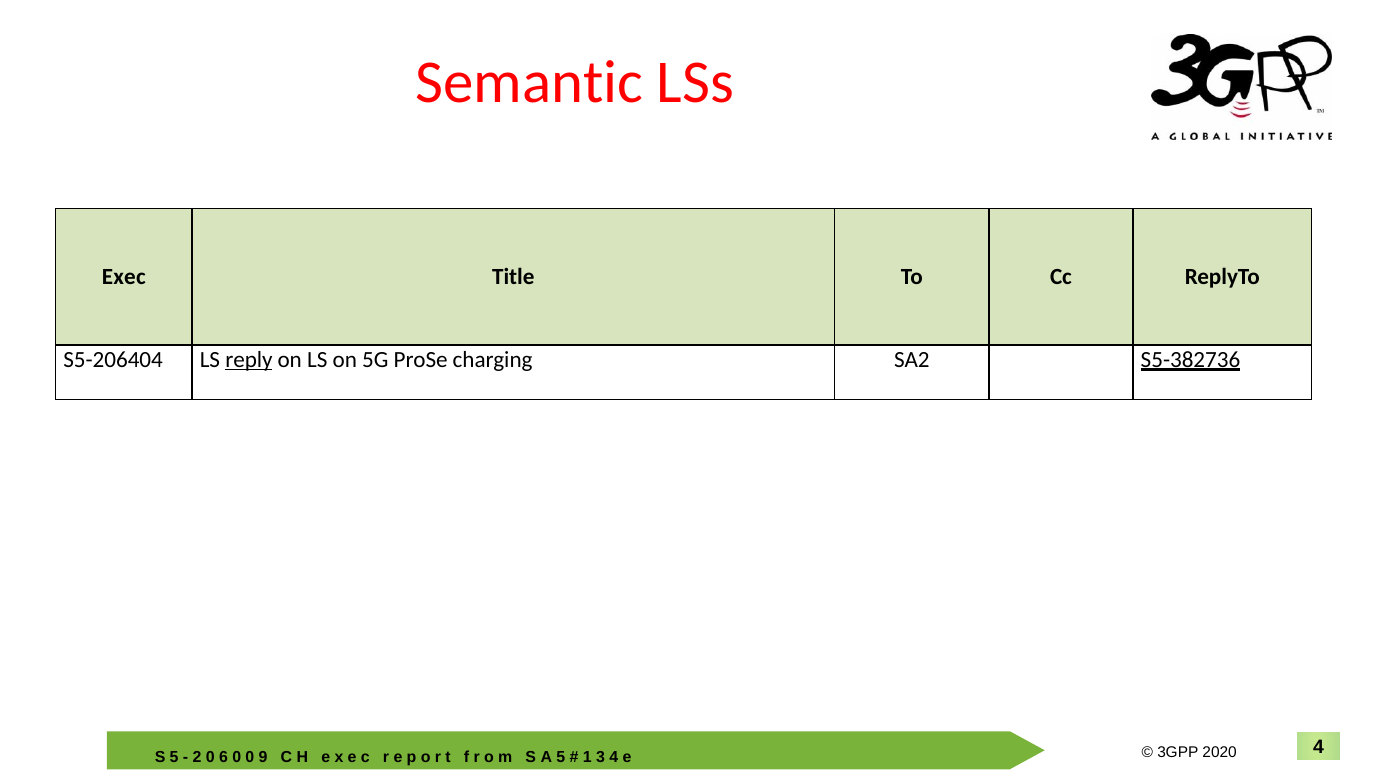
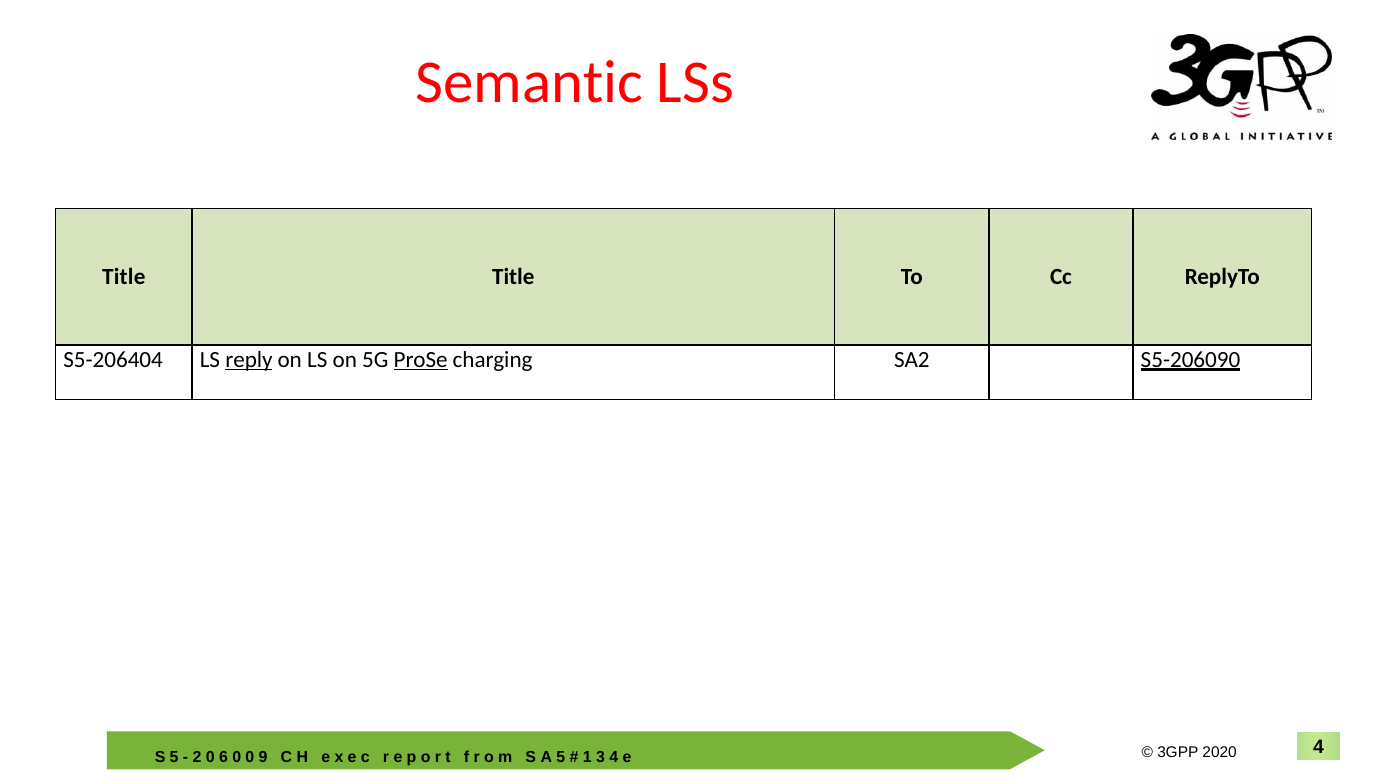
Exec at (124, 277): Exec -> Title
ProSe underline: none -> present
S5-382736: S5-382736 -> S5-206090
